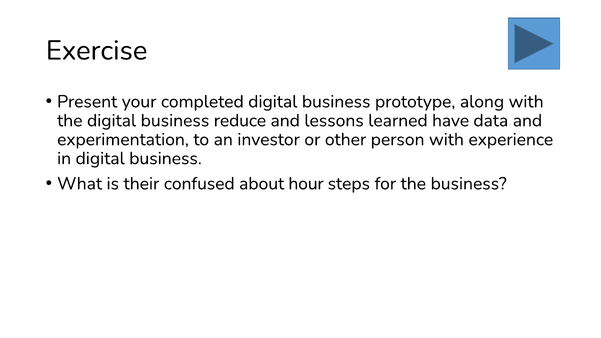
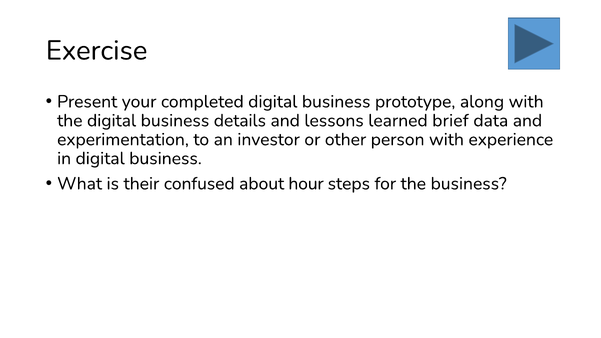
reduce: reduce -> details
have: have -> brief
